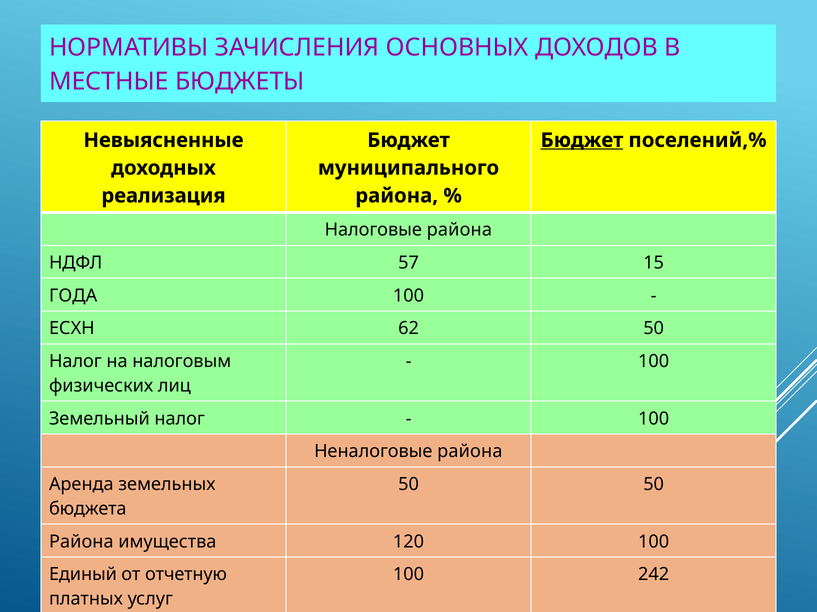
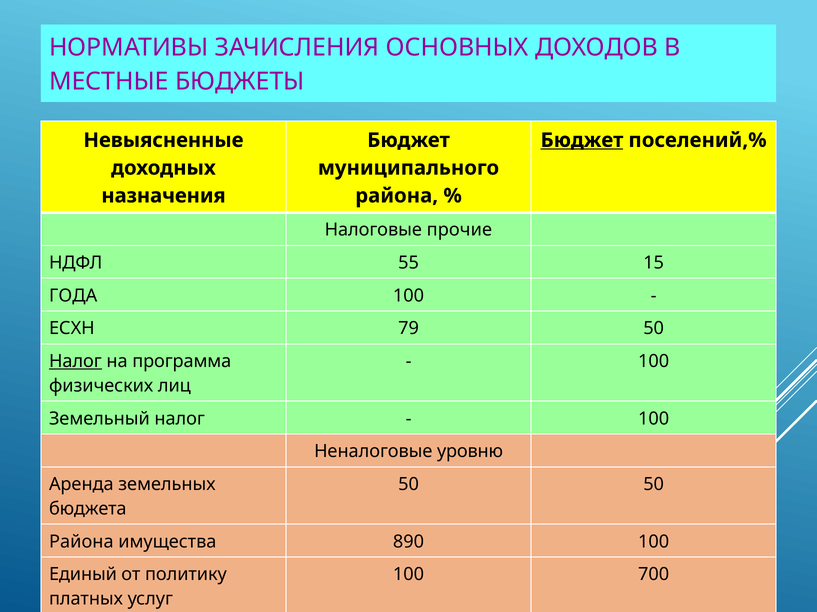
реализация: реализация -> назначения
Налоговые района: района -> прочие
57: 57 -> 55
62: 62 -> 79
Налог at (75, 362) underline: none -> present
налоговым: налоговым -> программа
Неналоговые района: района -> уровню
120: 120 -> 890
отчетную: отчетную -> политику
242: 242 -> 700
